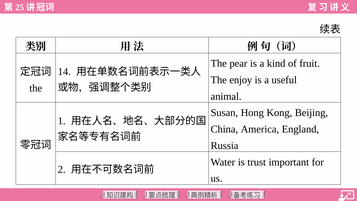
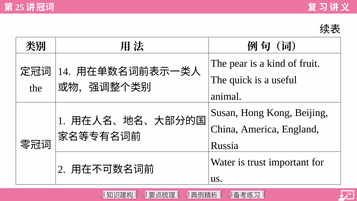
enjoy: enjoy -> quick
